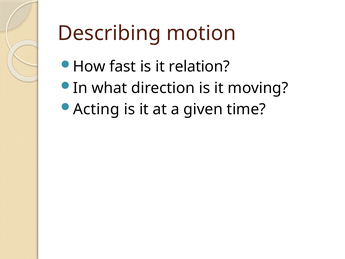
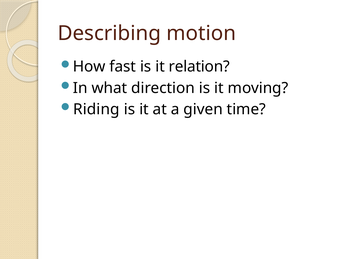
Acting: Acting -> Riding
